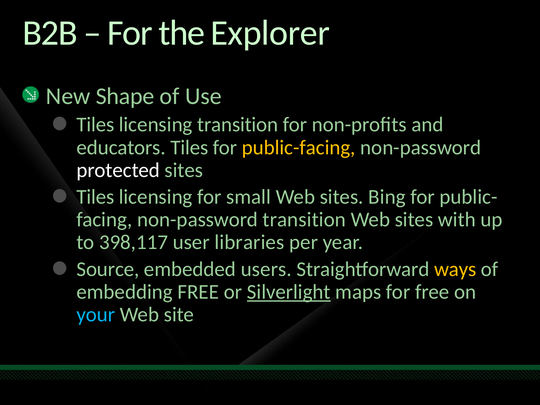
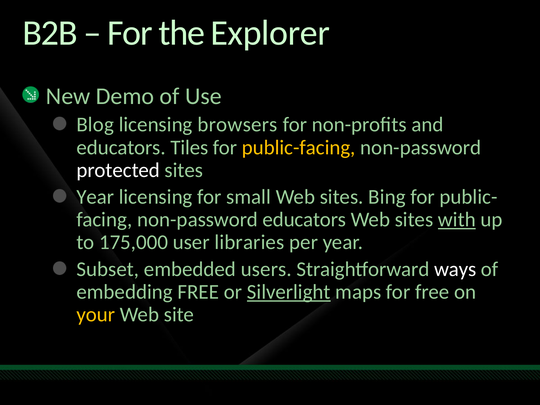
Shape: Shape -> Demo
Tiles at (95, 125): Tiles -> Blog
licensing transition: transition -> browsers
Tiles at (95, 197): Tiles -> Year
non-password transition: transition -> educators
with underline: none -> present
398,117: 398,117 -> 175,000
Source: Source -> Subset
ways colour: yellow -> white
your colour: light blue -> yellow
